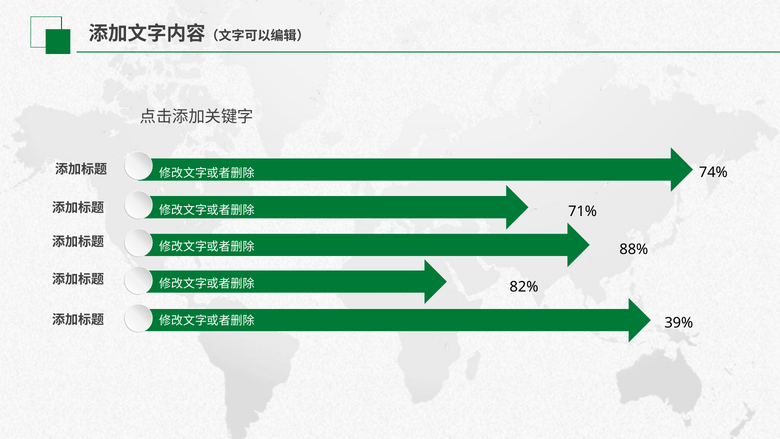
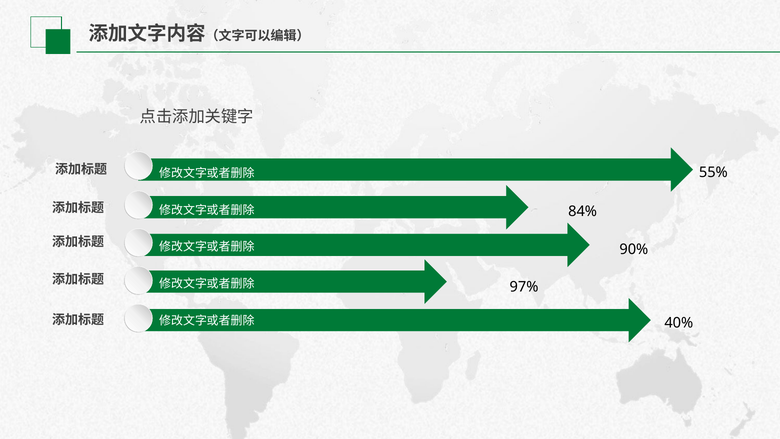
74%: 74% -> 55%
71%: 71% -> 84%
88%: 88% -> 90%
82%: 82% -> 97%
39%: 39% -> 40%
